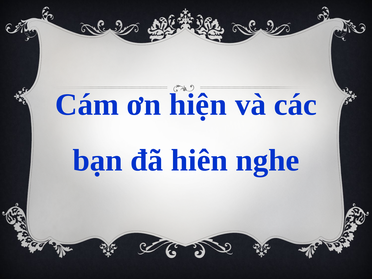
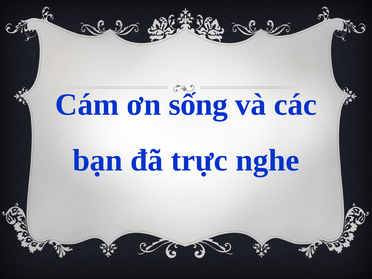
hiện: hiện -> sống
hiên: hiên -> trực
